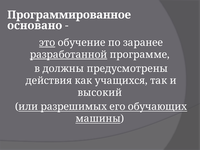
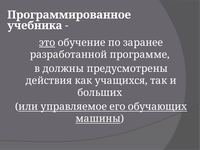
основано: основано -> учебника
разработанной underline: present -> none
высокий: высокий -> больших
разрешимых: разрешимых -> управляемое
